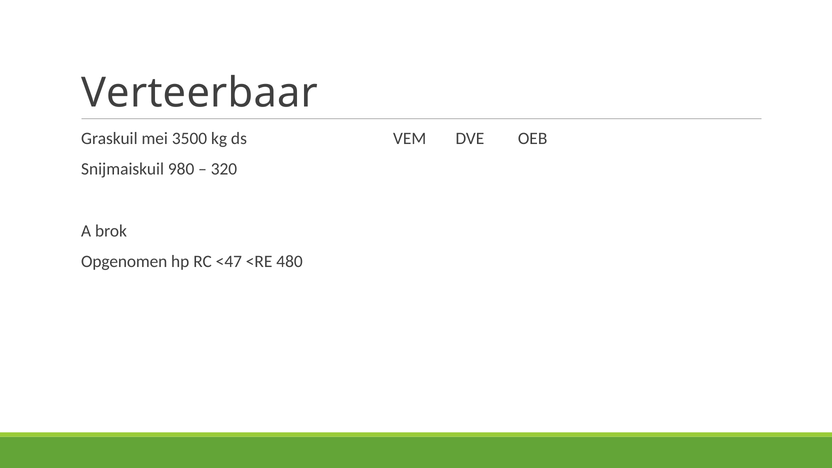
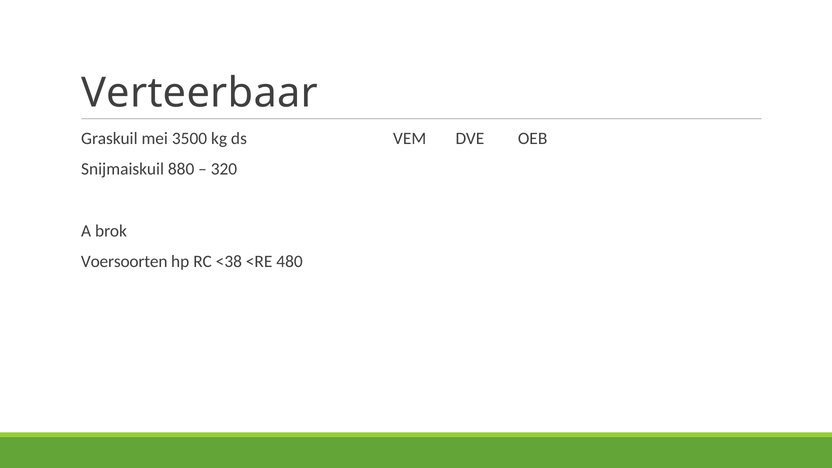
980: 980 -> 880
Opgenomen: Opgenomen -> Voersoorten
<47: <47 -> <38
